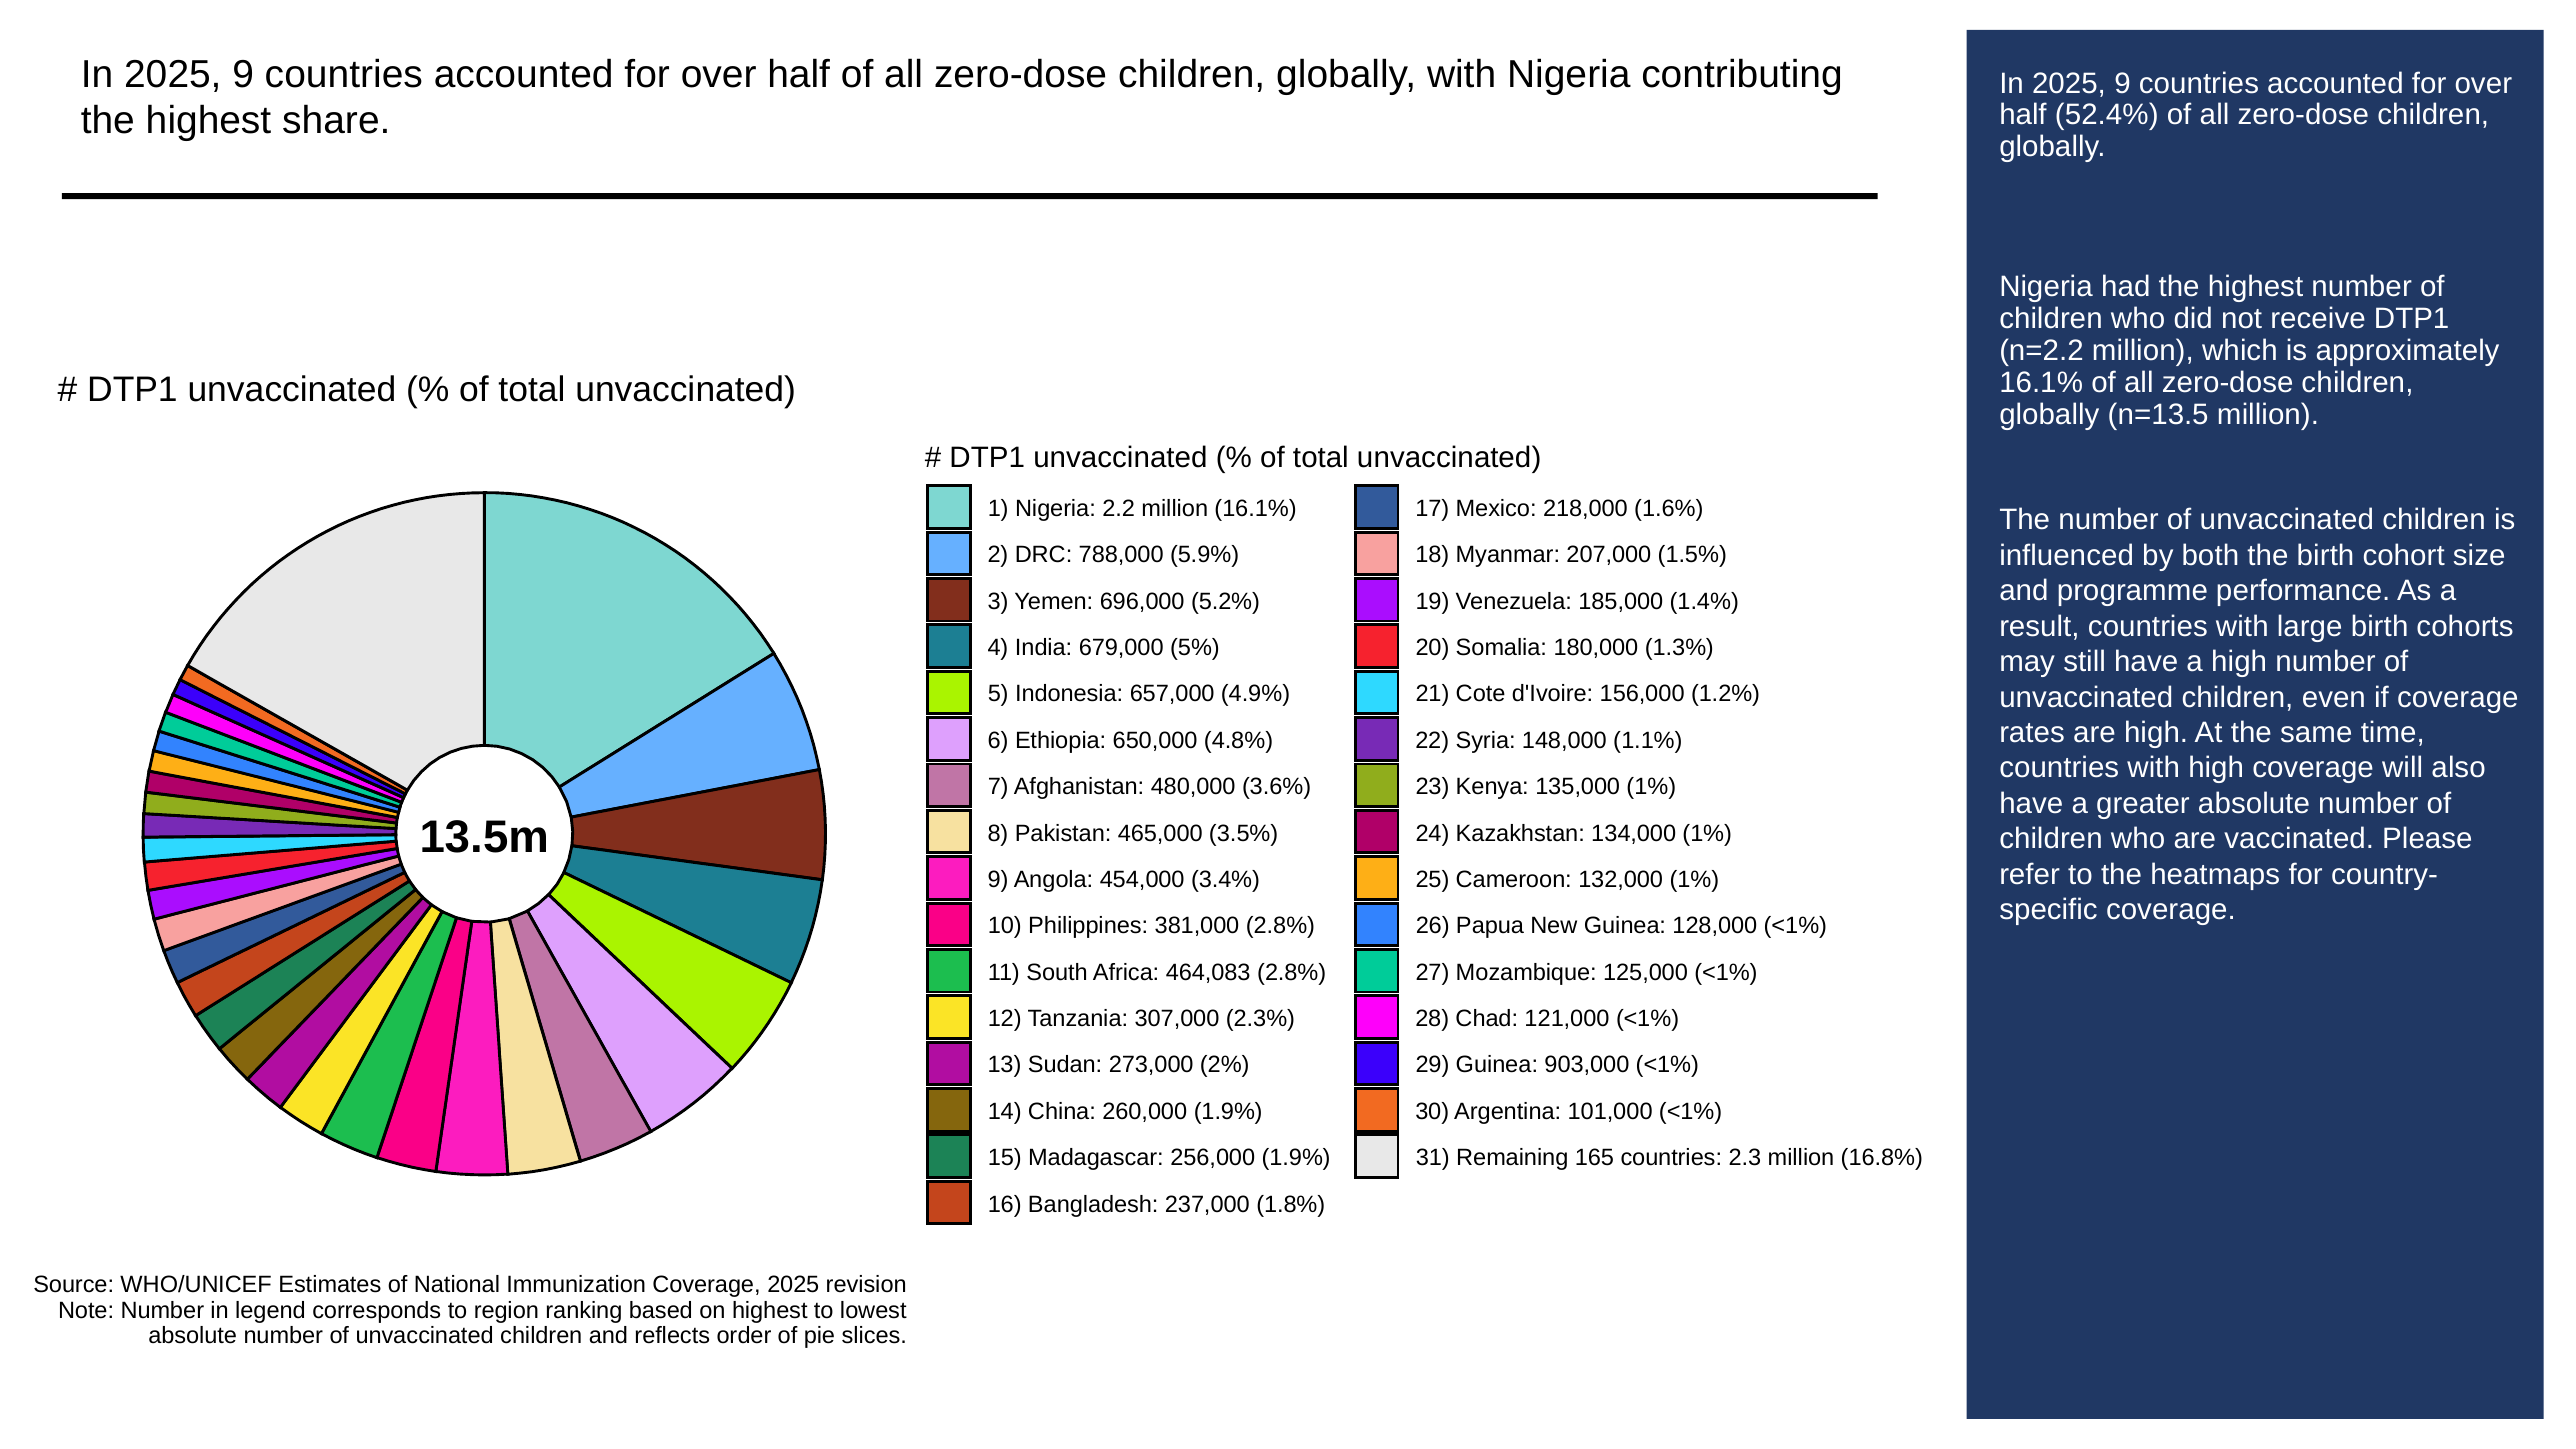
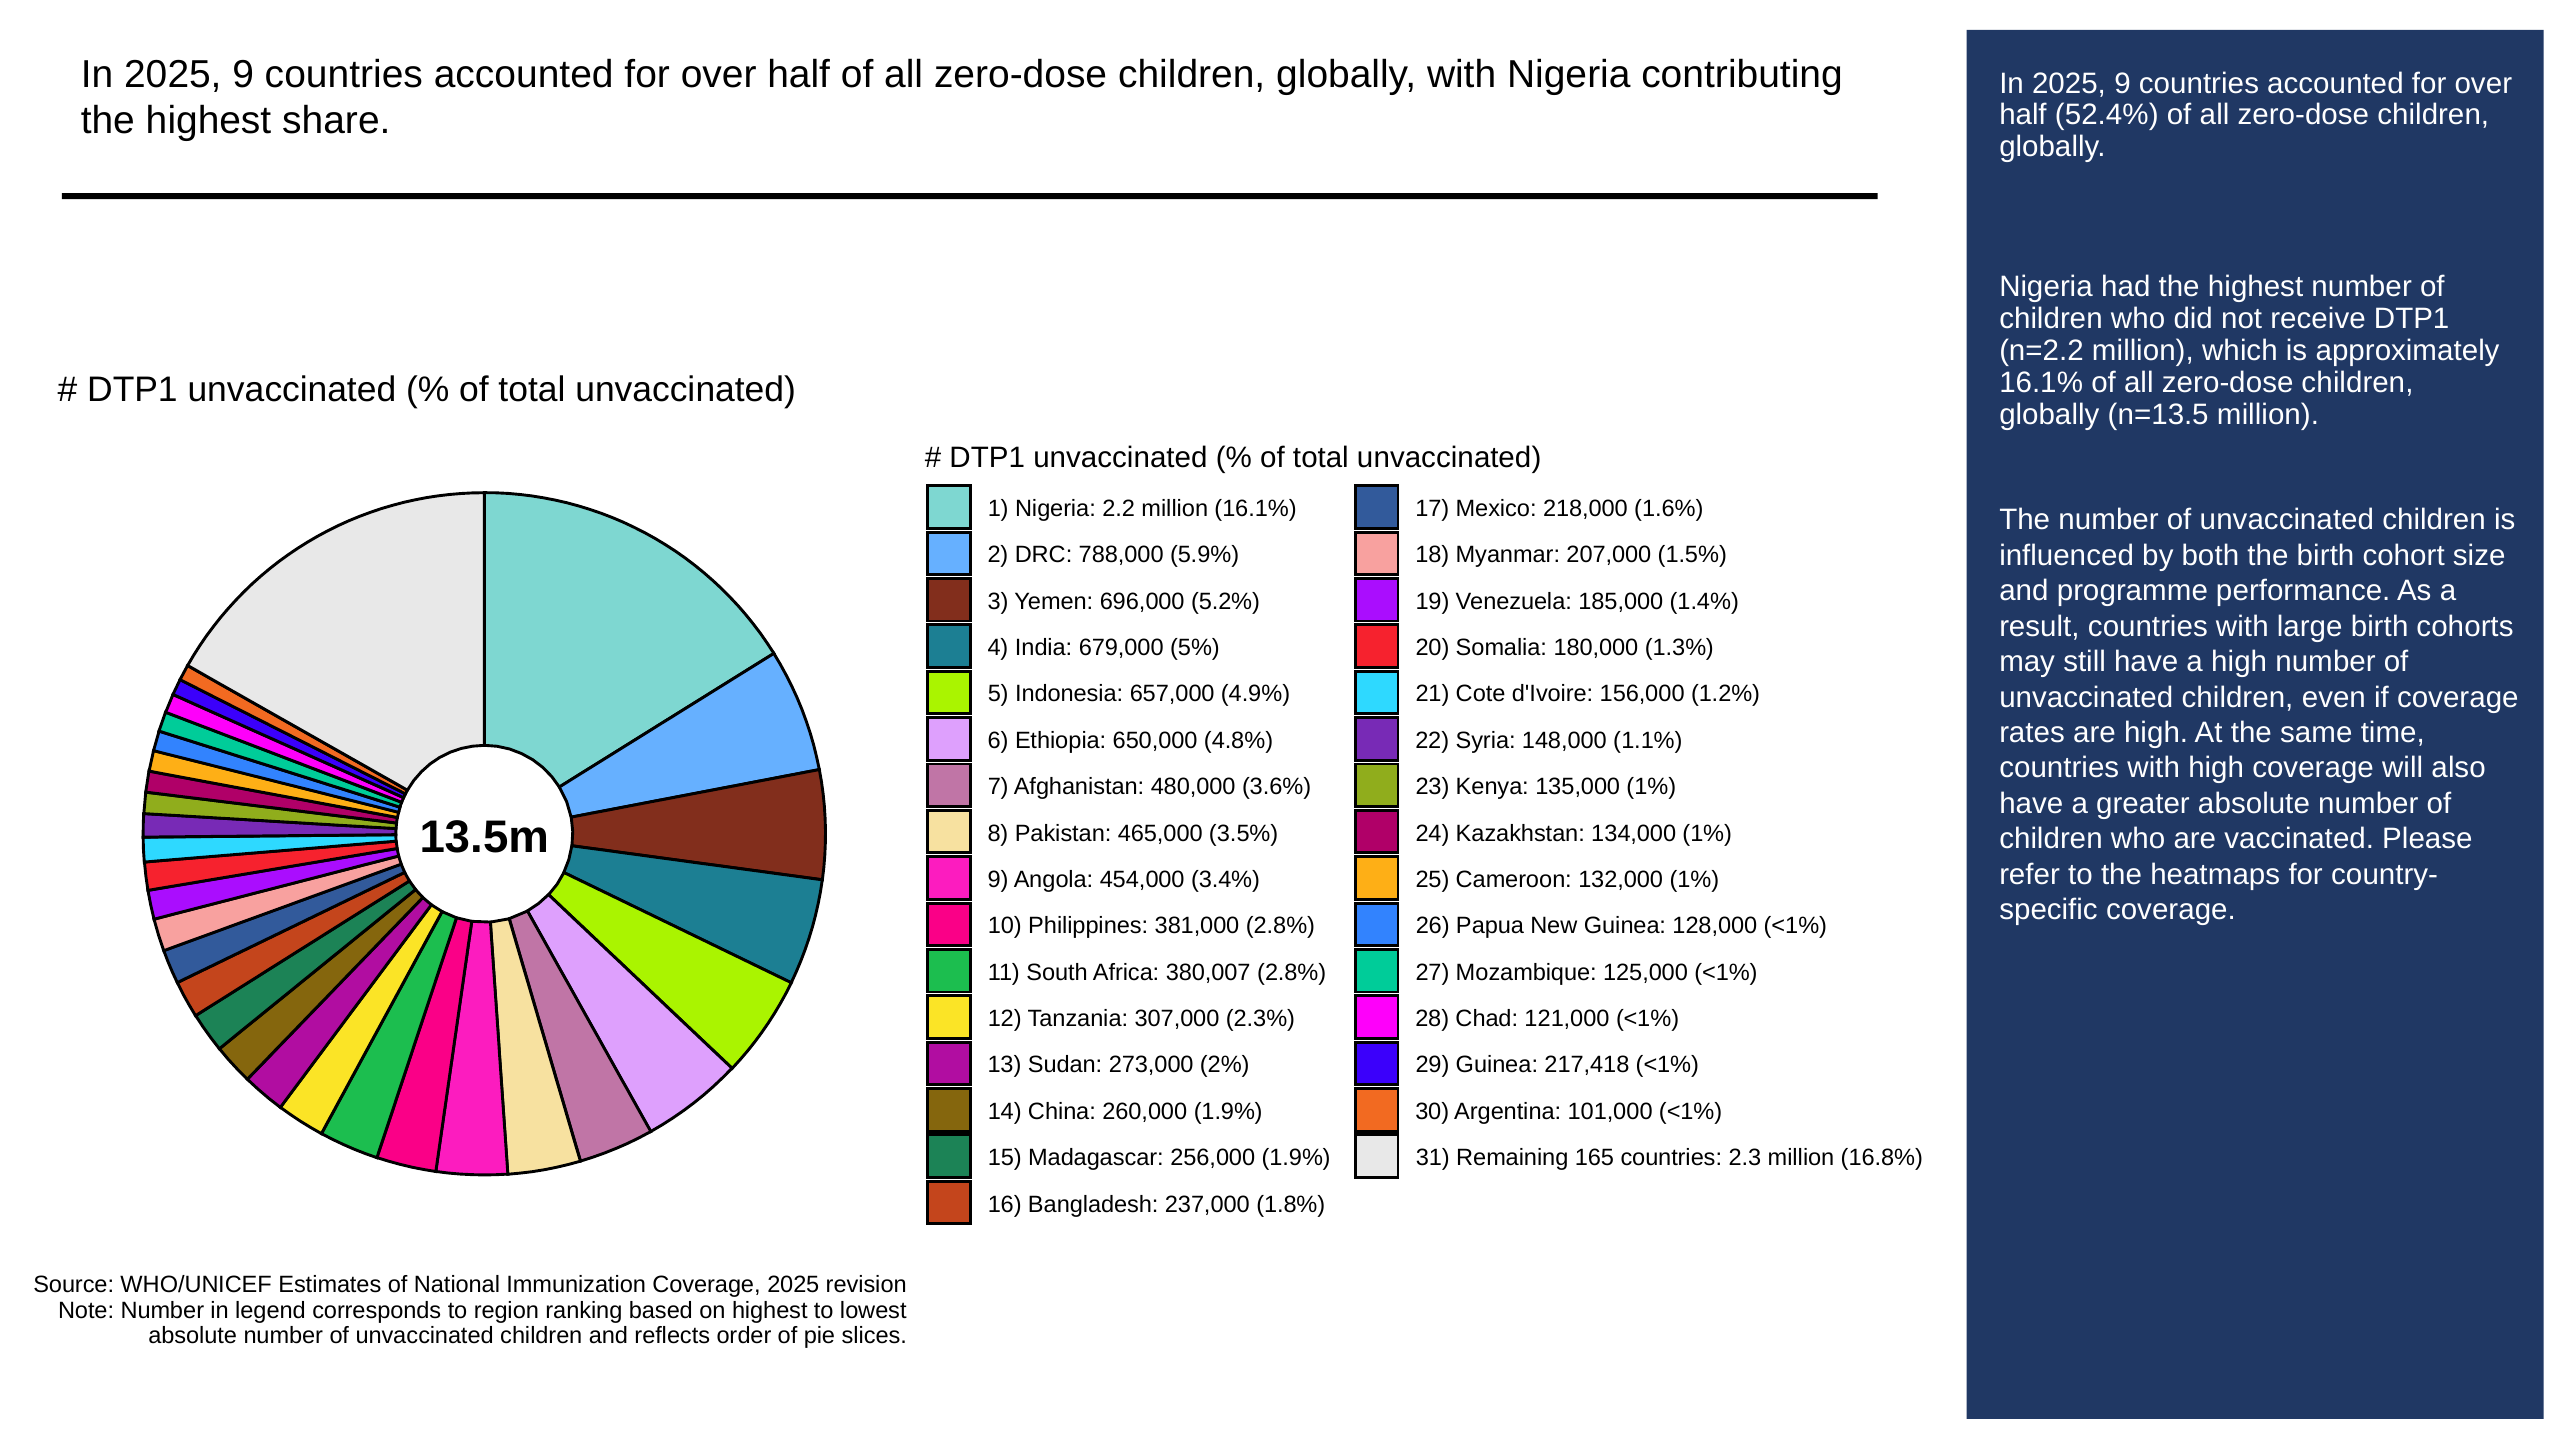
464,083: 464,083 -> 380,007
903,000: 903,000 -> 217,418
